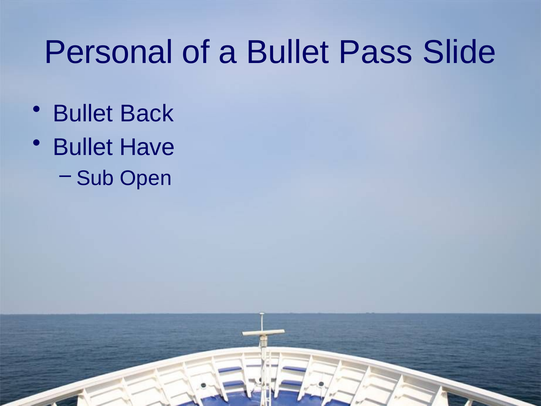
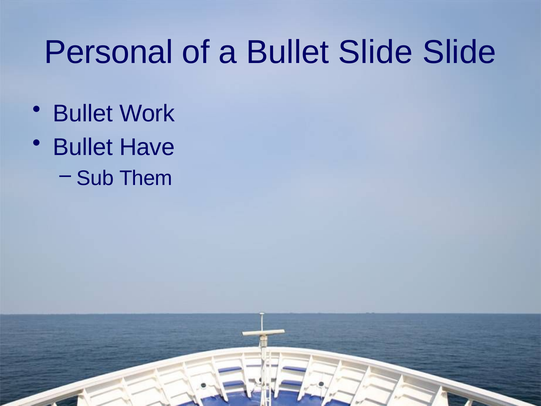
Bullet Pass: Pass -> Slide
Back: Back -> Work
Open: Open -> Them
